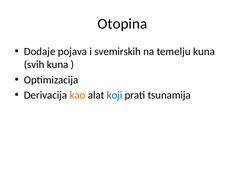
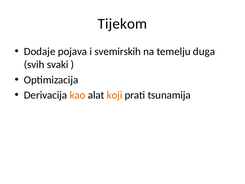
Otopina: Otopina -> Tijekom
temelju kuna: kuna -> duga
svih kuna: kuna -> svaki
koji colour: blue -> orange
